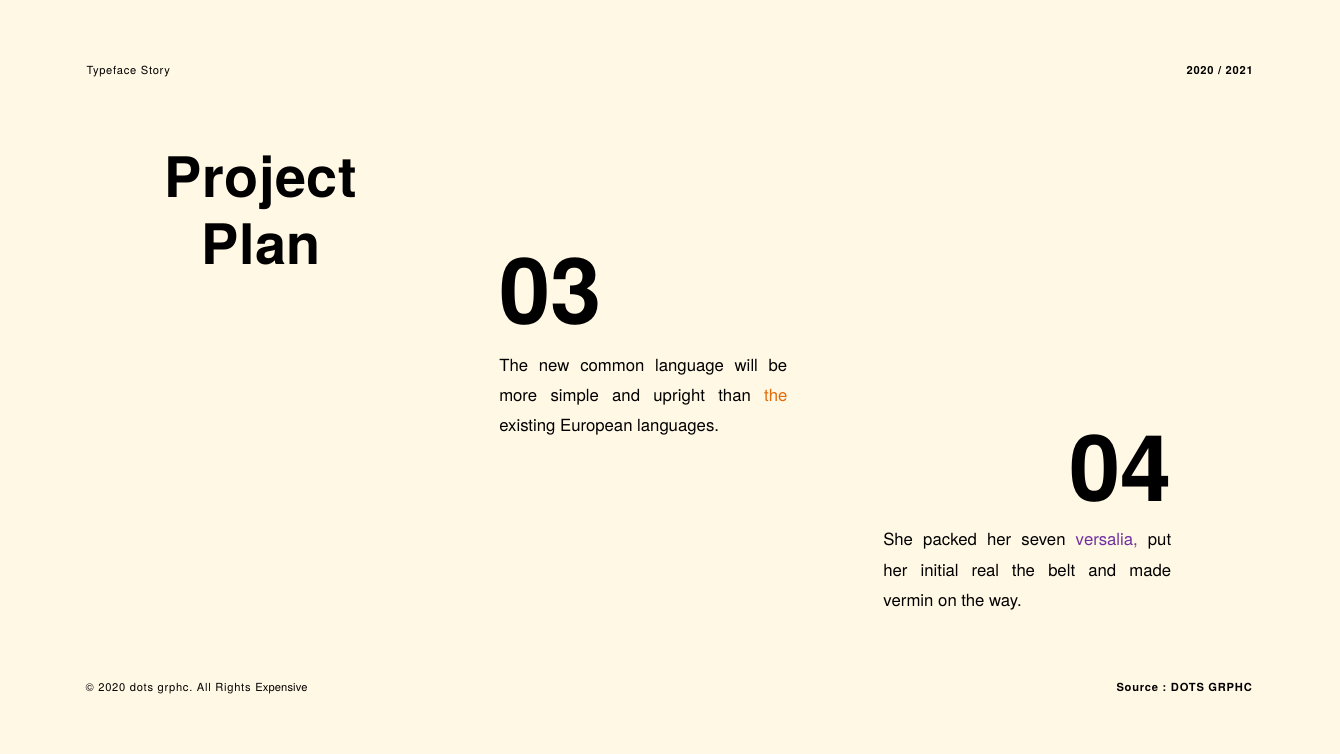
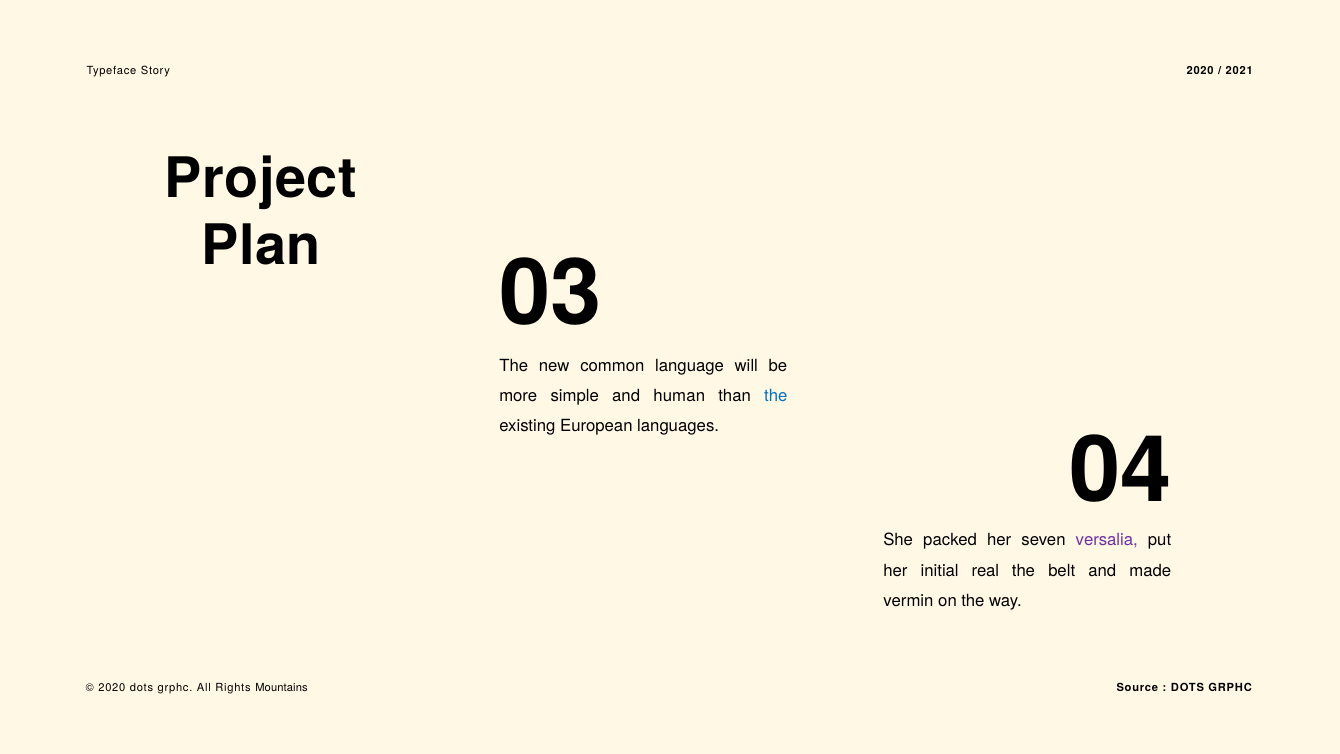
upright: upright -> human
the at (776, 396) colour: orange -> blue
Expensive: Expensive -> Mountains
